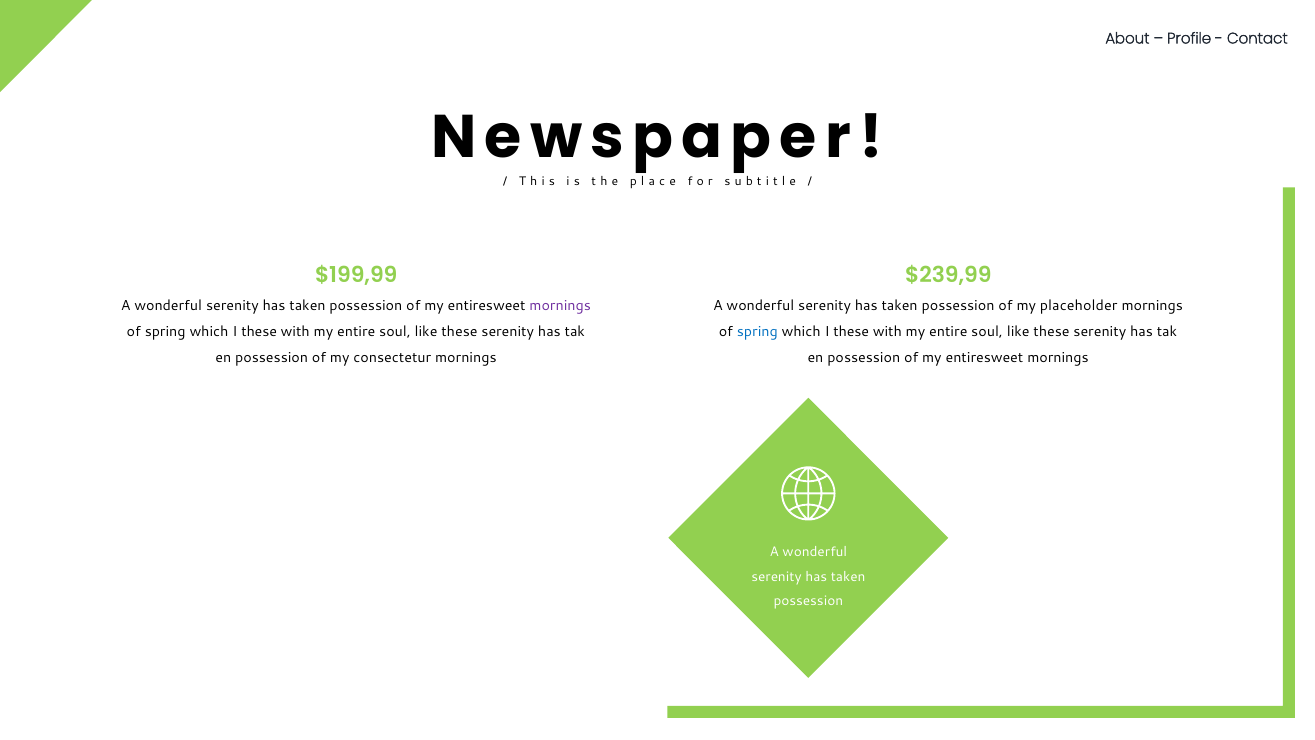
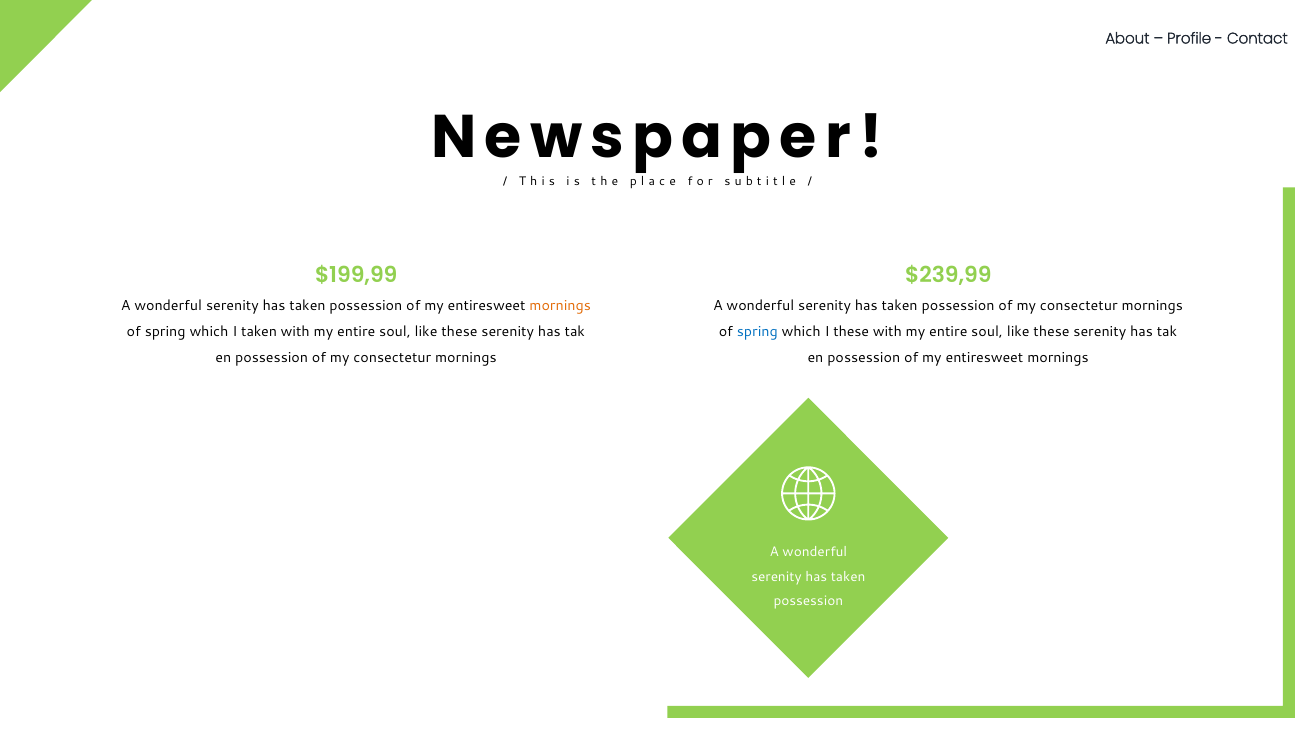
mornings at (560, 305) colour: purple -> orange
placeholder at (1079, 305): placeholder -> consectetur
these at (259, 331): these -> taken
